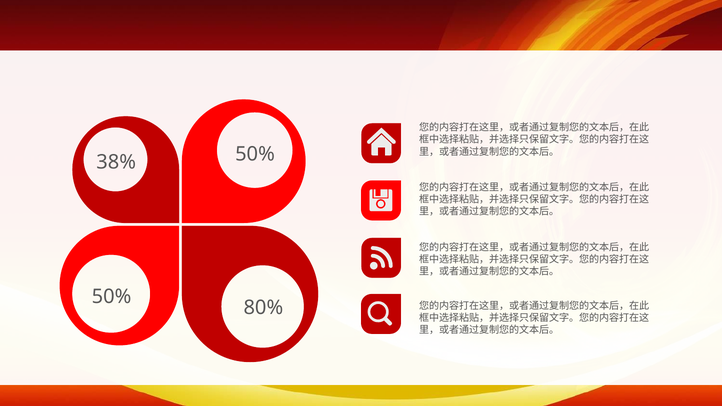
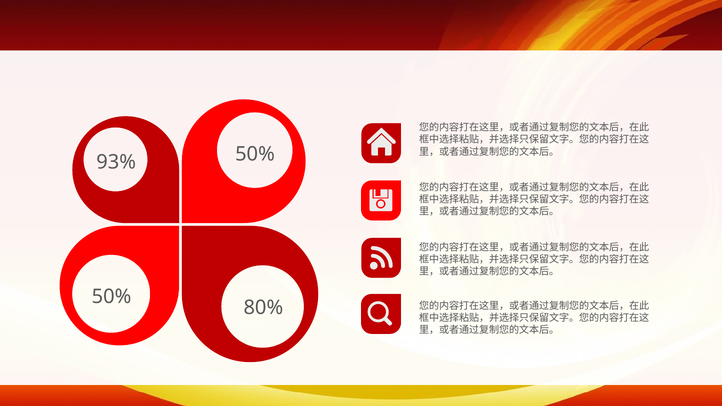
38%: 38% -> 93%
